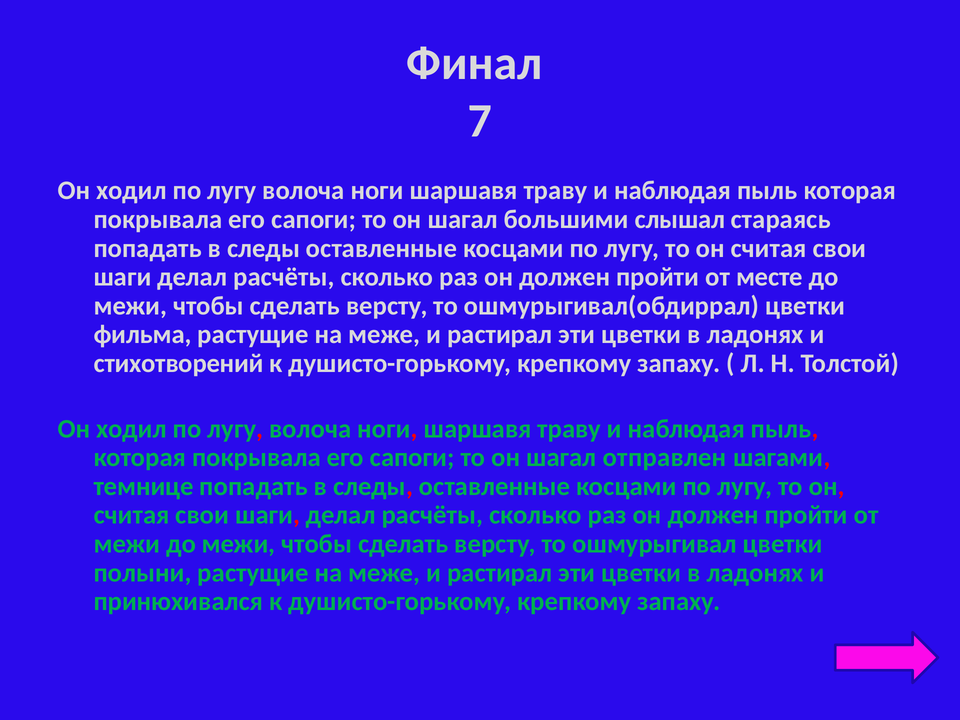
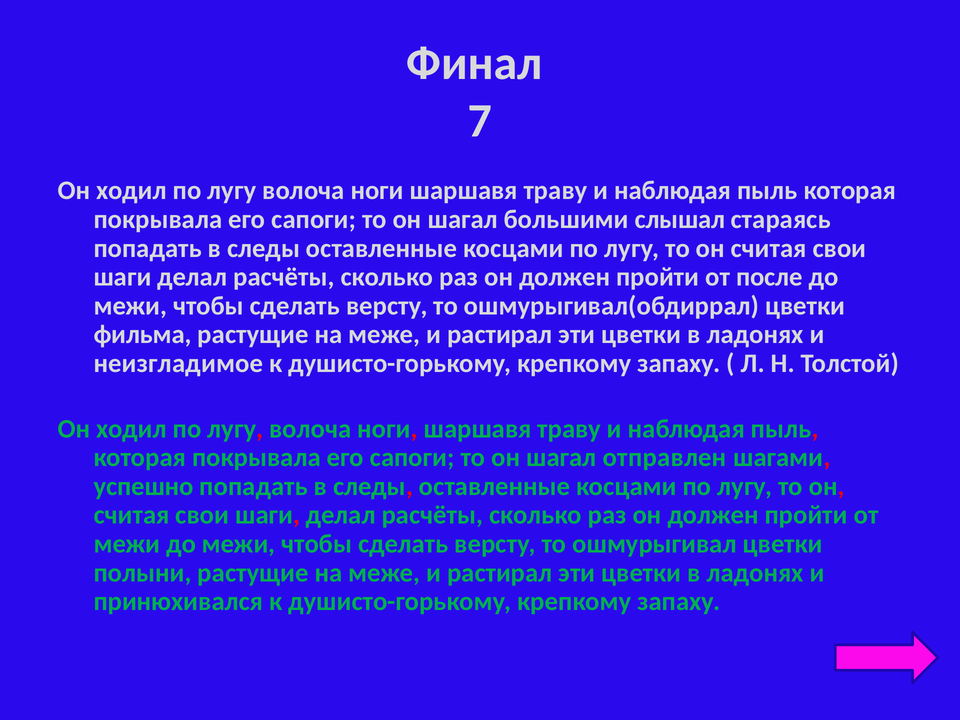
месте: месте -> после
стихотворений: стихотворений -> неизгладимое
темнице: темнице -> успешно
